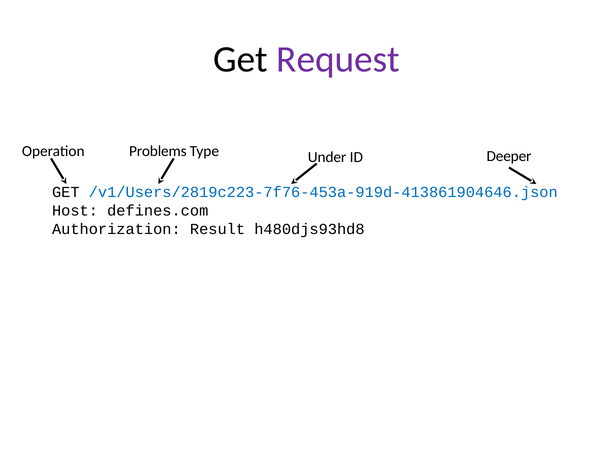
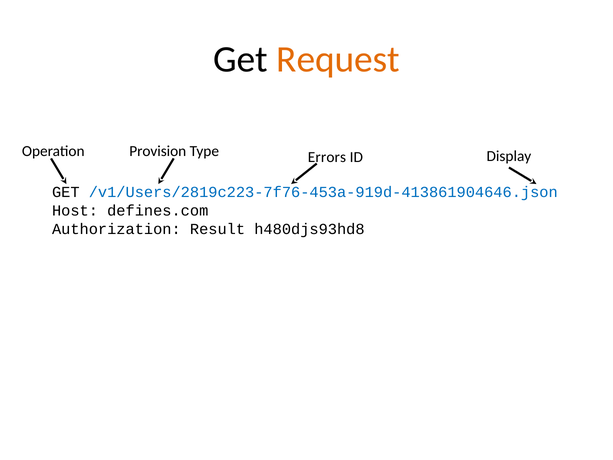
Request colour: purple -> orange
Problems: Problems -> Provision
Under: Under -> Errors
Deeper: Deeper -> Display
